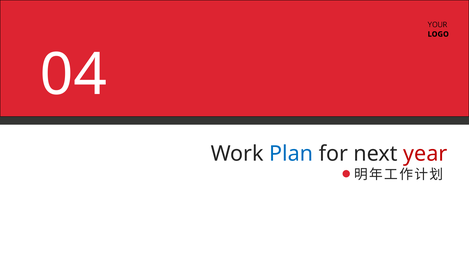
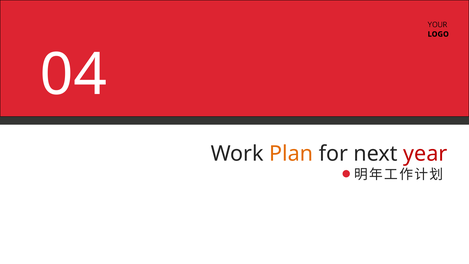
Plan colour: blue -> orange
